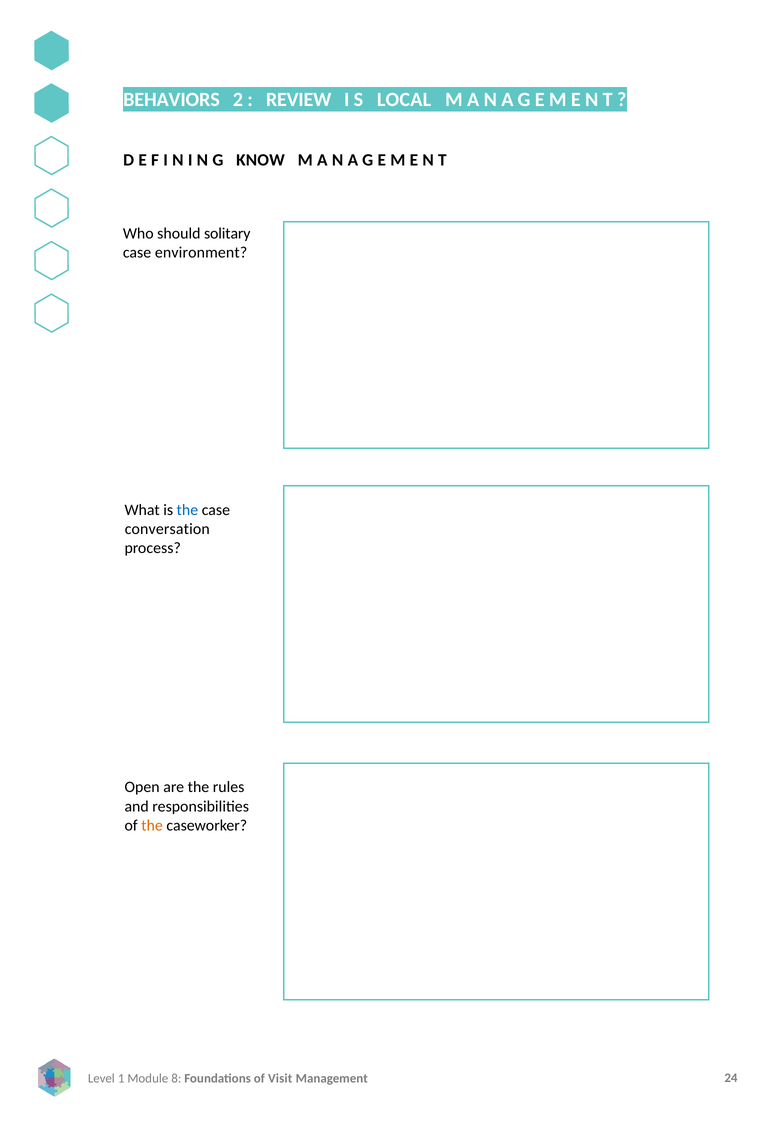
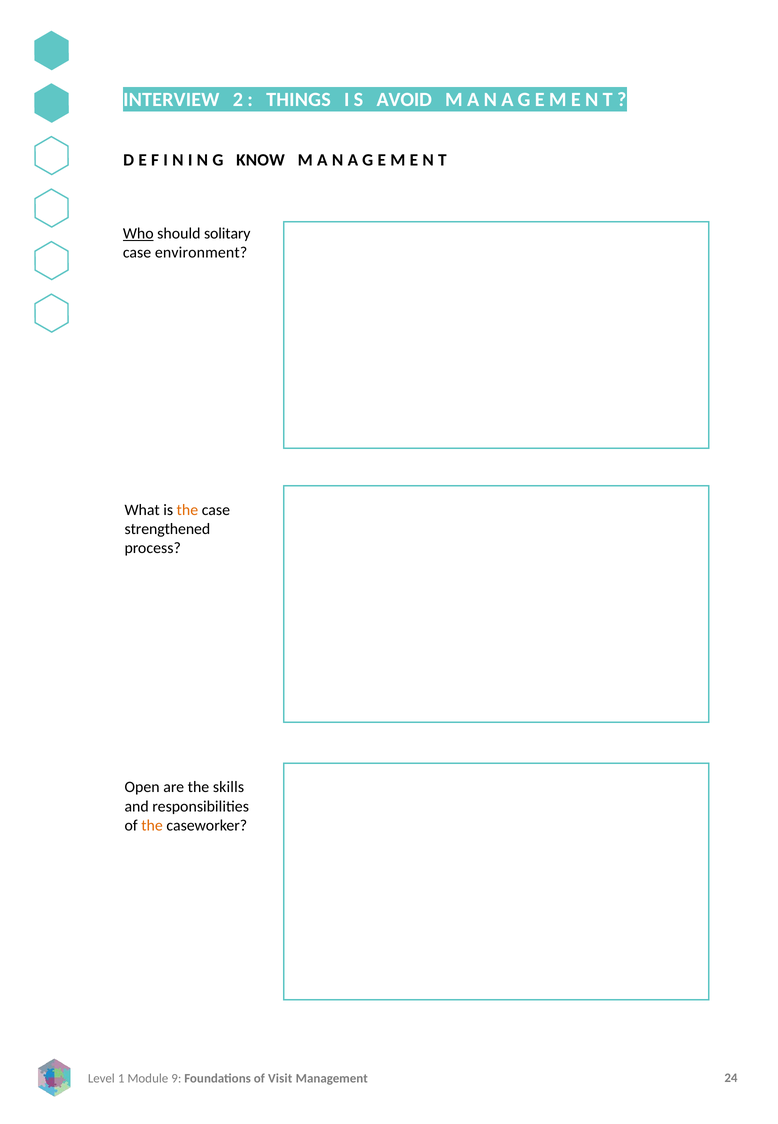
BEHAVIORS: BEHAVIORS -> INTERVIEW
REVIEW: REVIEW -> THINGS
LOCAL: LOCAL -> AVOID
Who underline: none -> present
the at (187, 510) colour: blue -> orange
conversation: conversation -> strengthened
rules: rules -> skills
8: 8 -> 9
